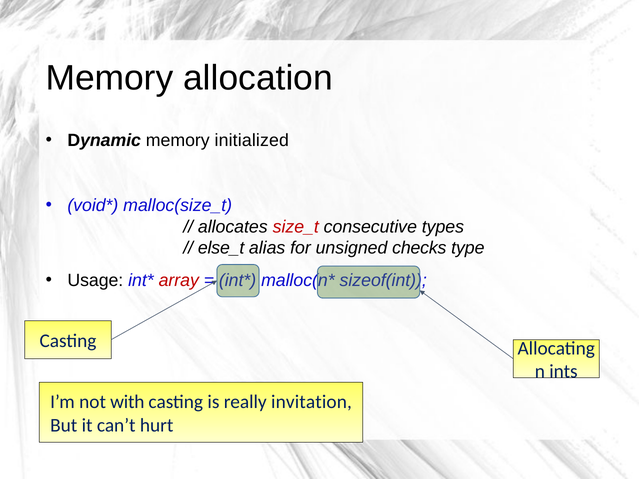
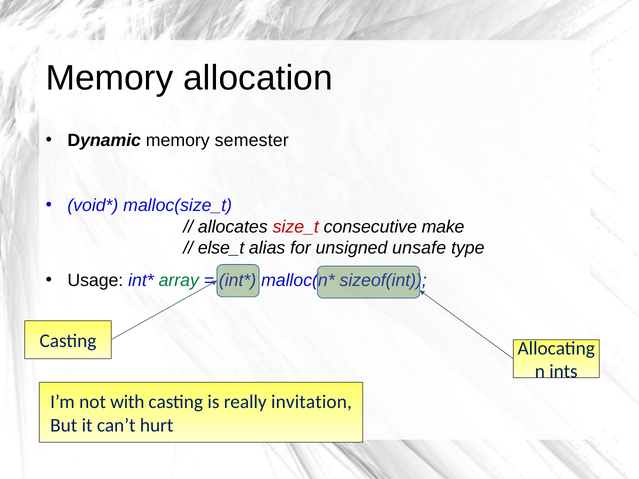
initialized: initialized -> semester
types: types -> make
checks: checks -> unsafe
array colour: red -> green
